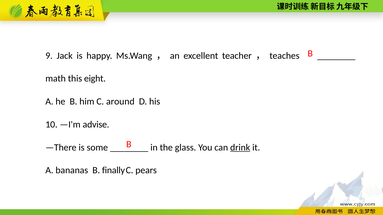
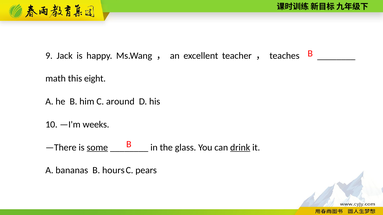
advise: advise -> weeks
some underline: none -> present
finally: finally -> hours
